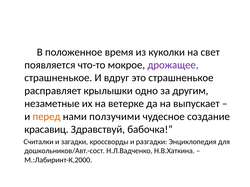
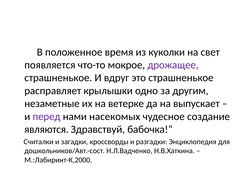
перед colour: orange -> purple
ползучими: ползучими -> насекомых
красавиц: красавиц -> являются
